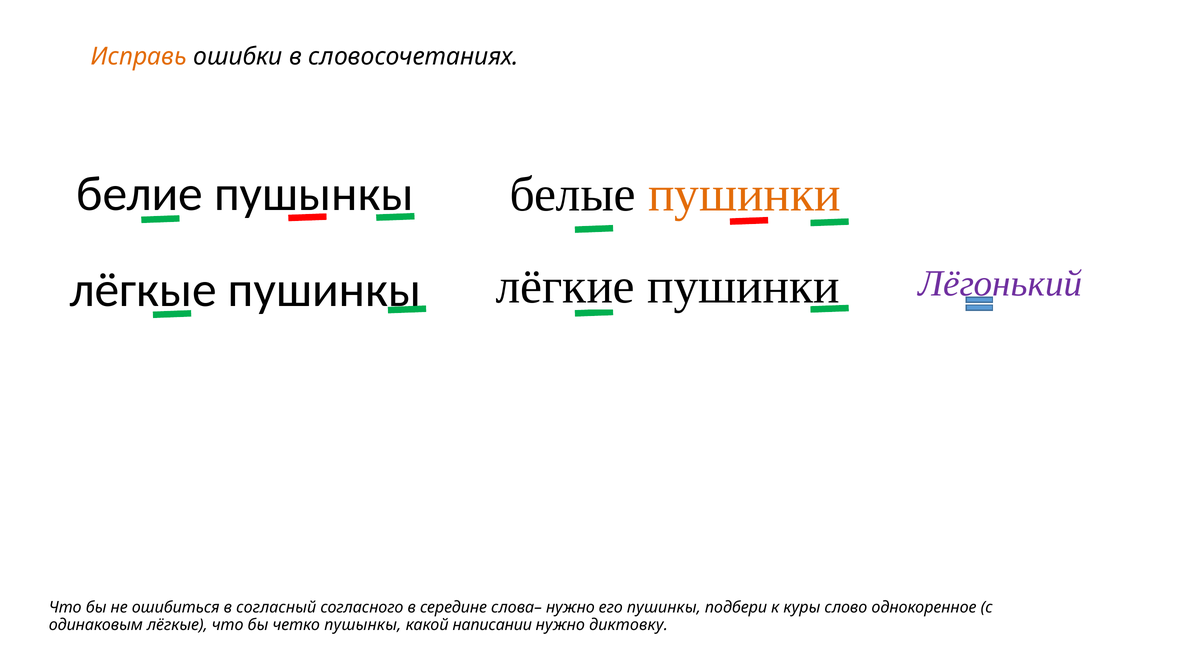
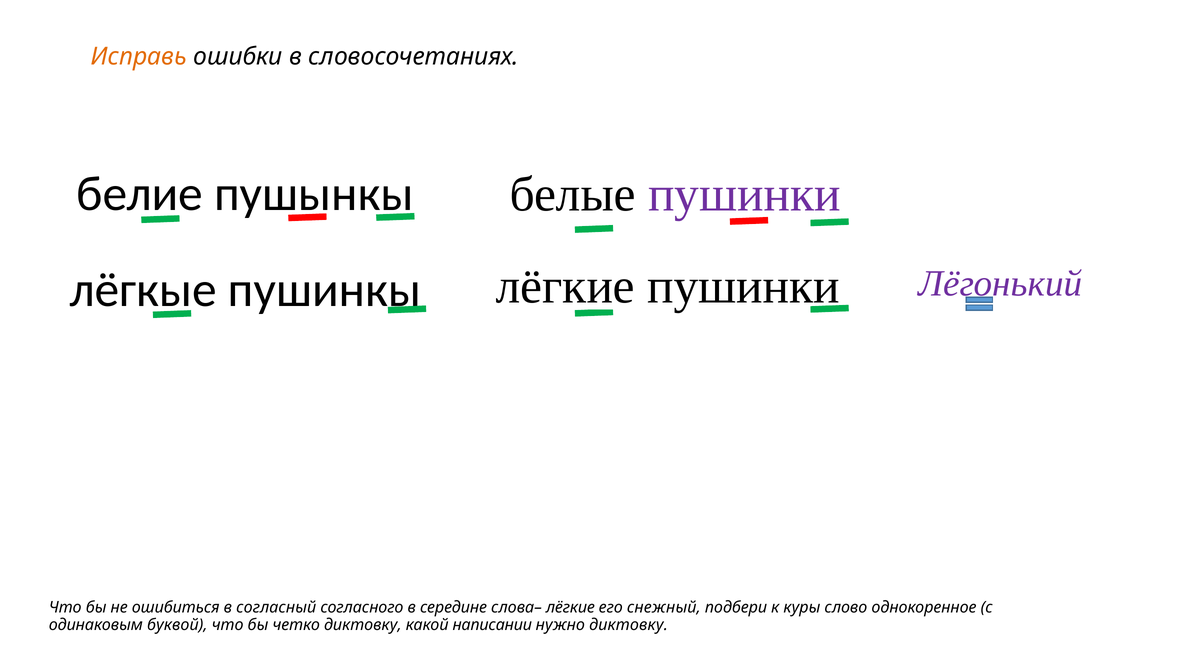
пушинки at (744, 194) colour: orange -> purple
слова– нужно: нужно -> лёгкие
его пушинкы: пушинкы -> снежный
одинаковым лёгкые: лёгкые -> буквой
четко пушынкы: пушынкы -> диктовку
